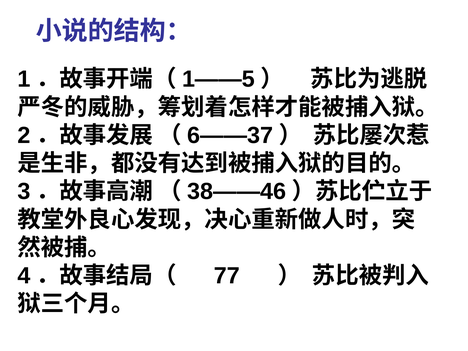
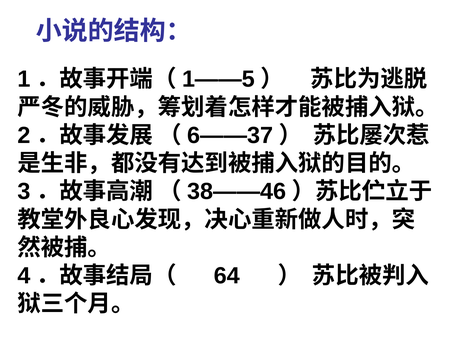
77: 77 -> 64
